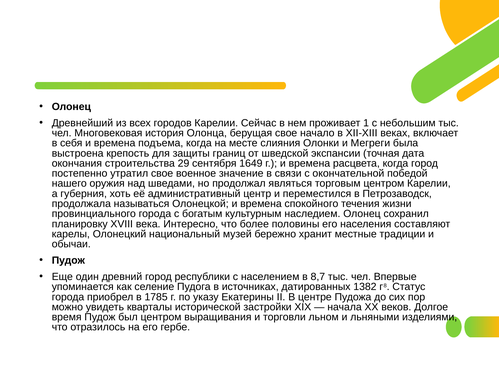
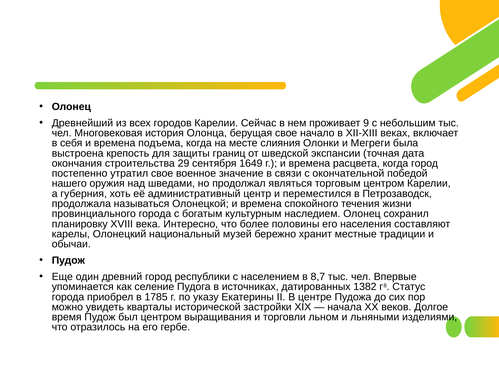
1: 1 -> 9
